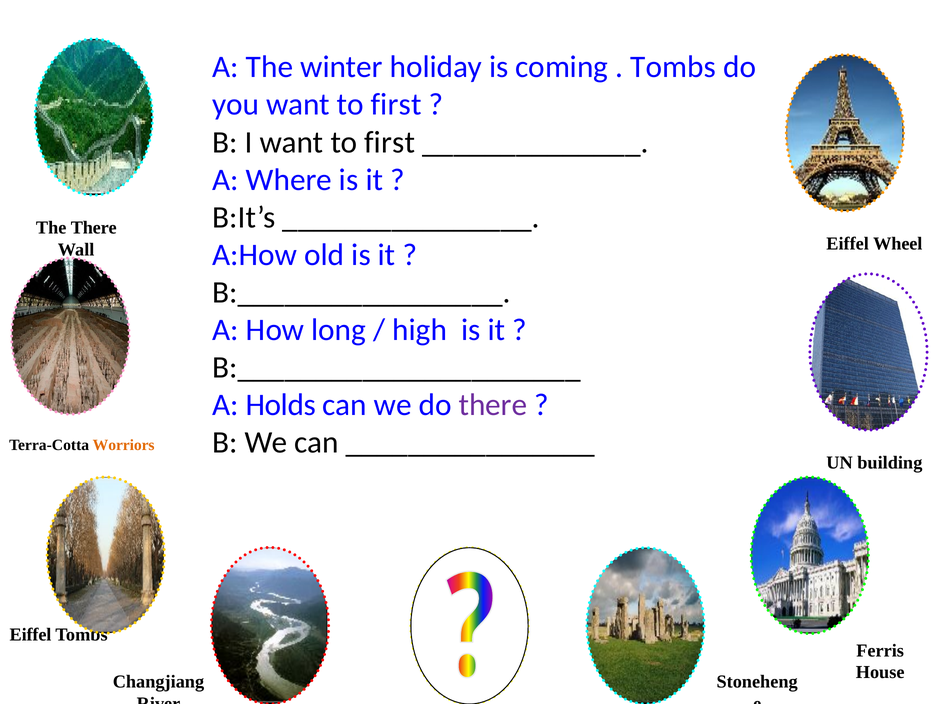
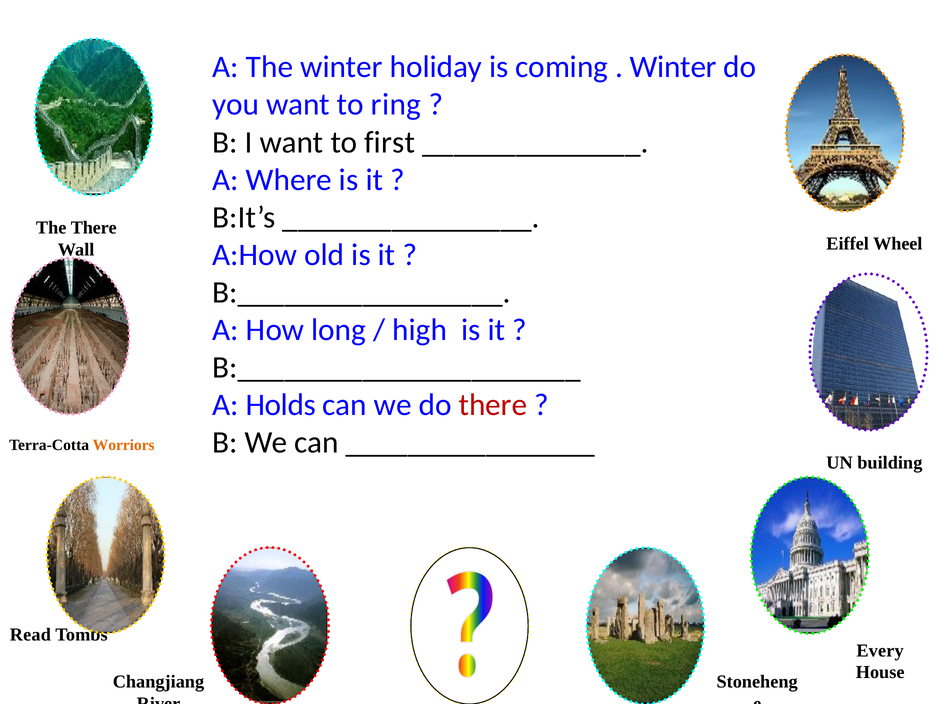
Tombs at (673, 67): Tombs -> Winter
you want to first: first -> ring
there at (493, 405) colour: purple -> red
Eiffel at (31, 635): Eiffel -> Read
Ferris: Ferris -> Every
